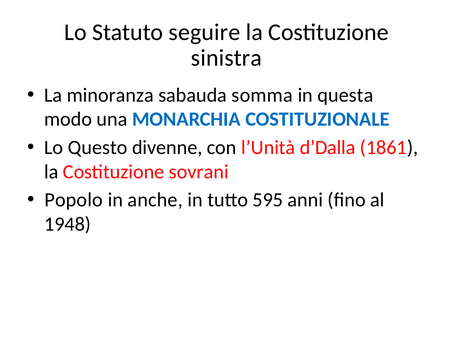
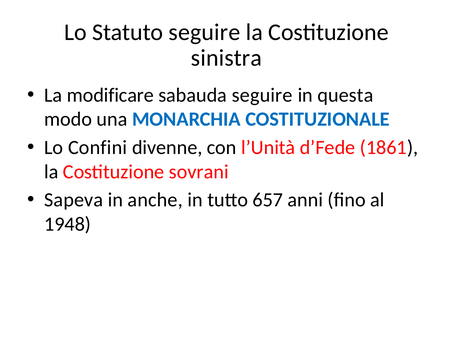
minoranza: minoranza -> modificare
sabauda somma: somma -> seguire
Questo: Questo -> Confini
d’Dalla: d’Dalla -> d’Fede
Popolo: Popolo -> Sapeva
595: 595 -> 657
